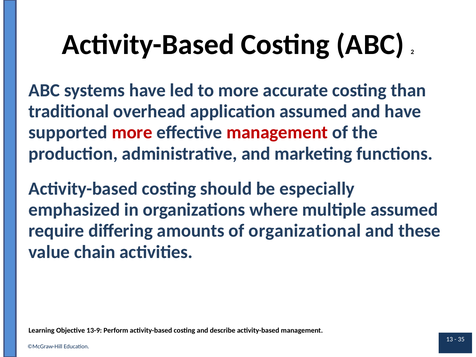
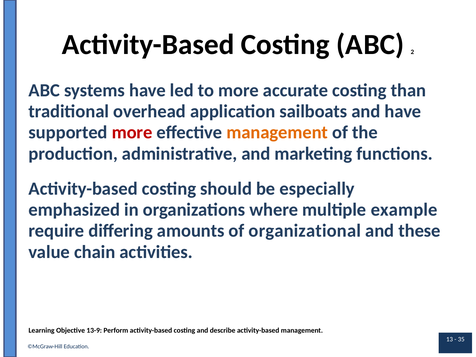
application assumed: assumed -> sailboats
management at (277, 132) colour: red -> orange
multiple assumed: assumed -> example
